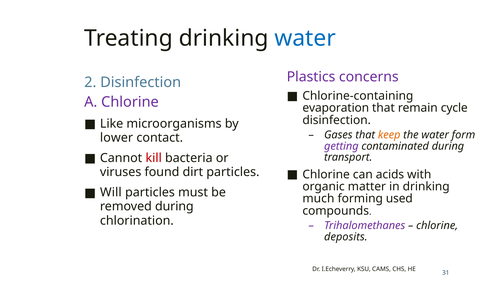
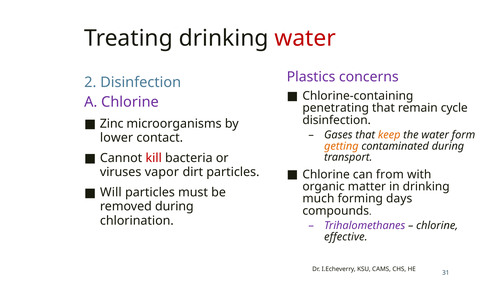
water at (305, 38) colour: blue -> red
evaporation: evaporation -> penetrating
Like: Like -> Zinc
getting colour: purple -> orange
found: found -> vapor
acids: acids -> from
used: used -> days
deposits: deposits -> effective
